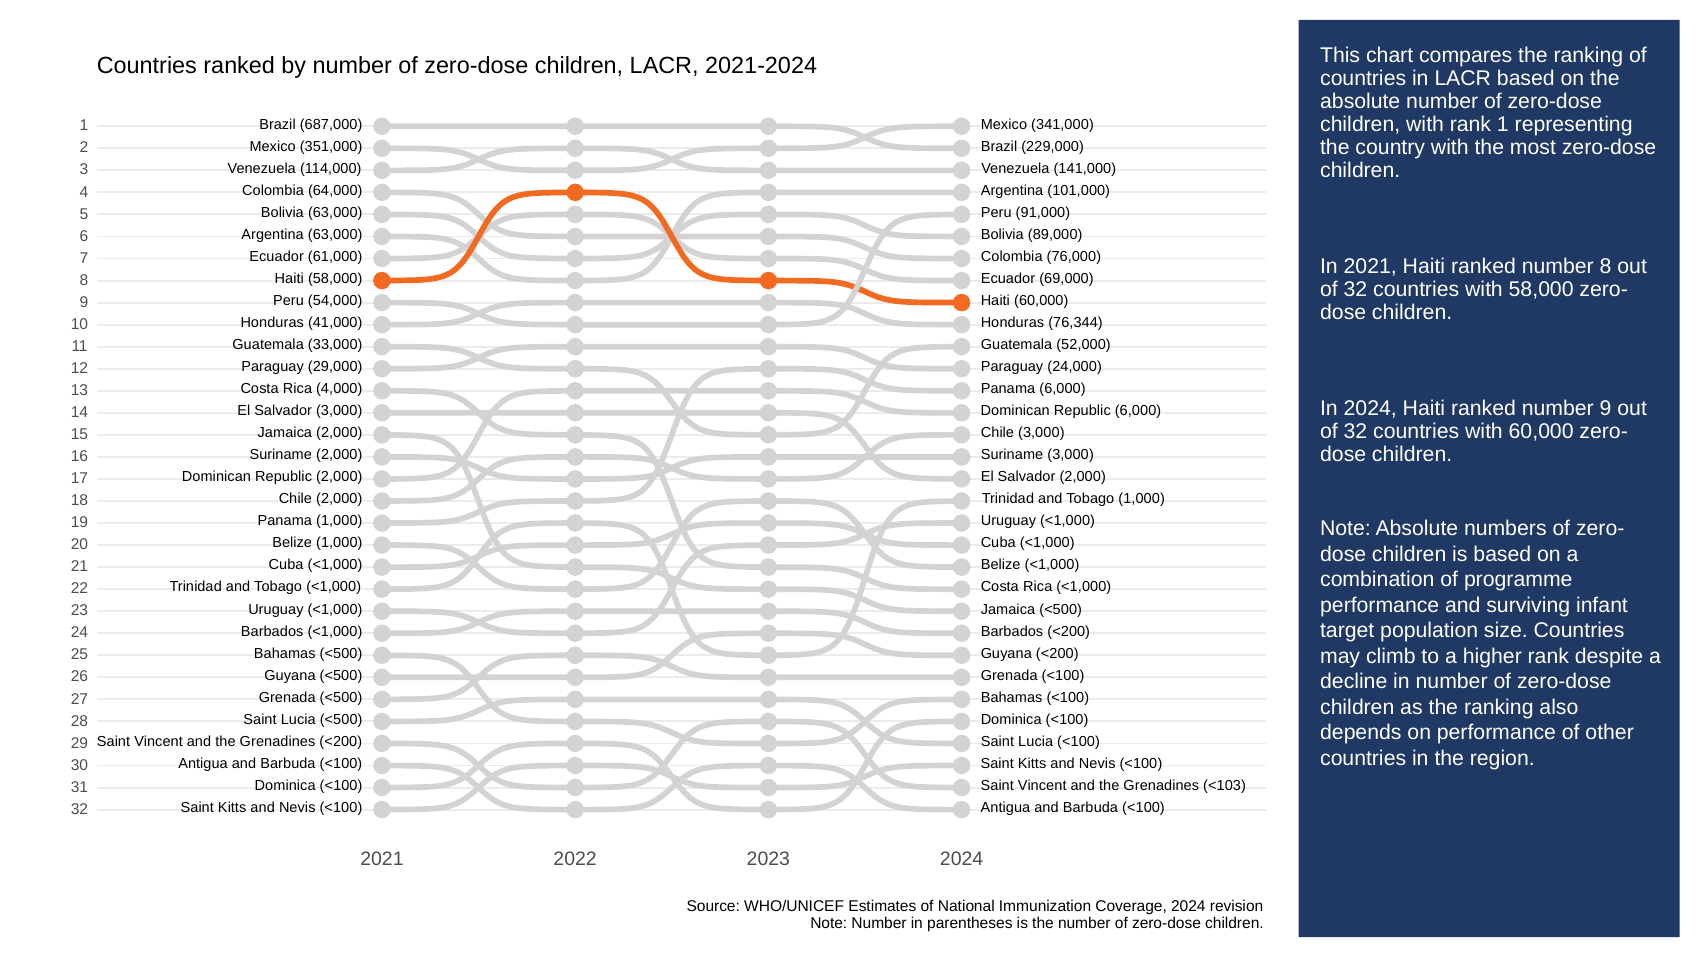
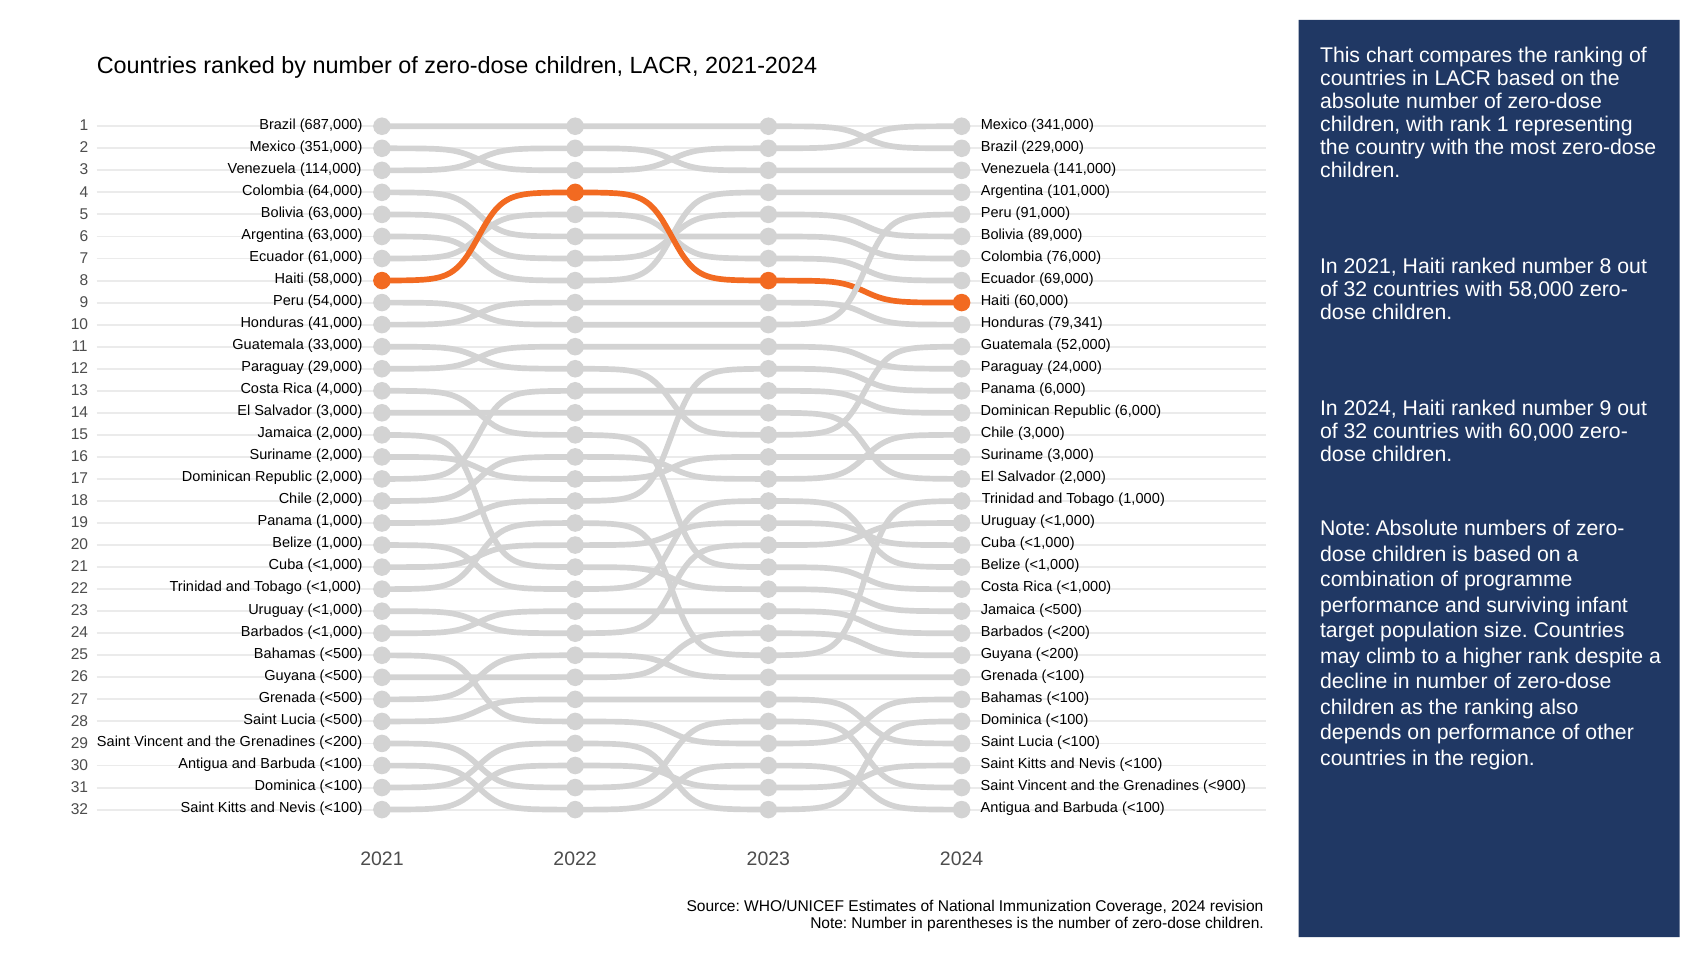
76,344: 76,344 -> 79,341
<103: <103 -> <900
